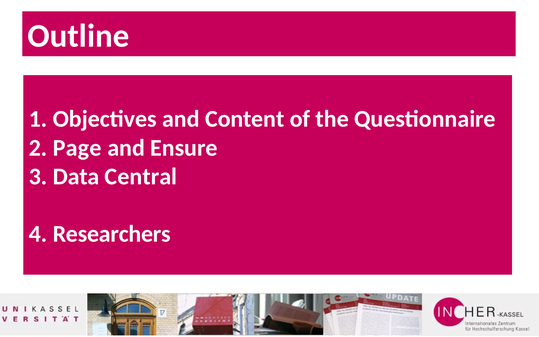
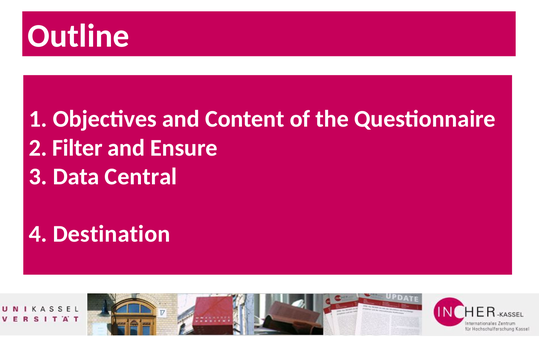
Page: Page -> Filter
Researchers: Researchers -> Destination
